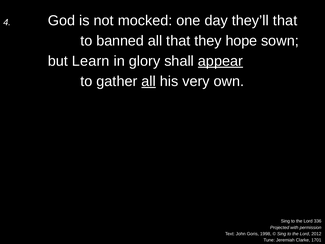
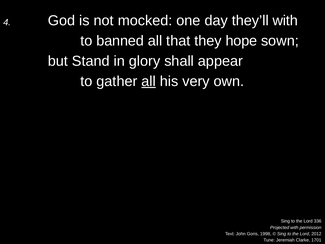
they’ll that: that -> with
Learn: Learn -> Stand
appear underline: present -> none
